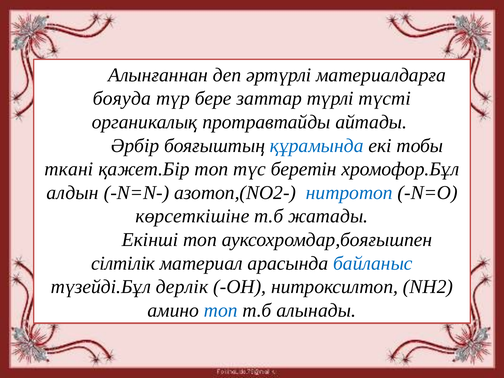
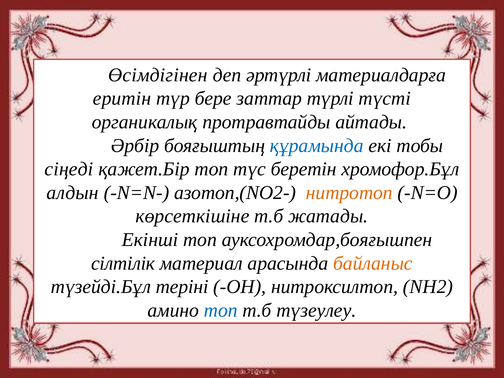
Алынғаннан: Алынғаннан -> Өсімдігінен
бояуда: бояуда -> еритін
ткані: ткані -> сіңеді
нитротоп colour: blue -> orange
байланыс colour: blue -> orange
дерлік: дерлік -> теріні
алынады: алынады -> түзеулеу
